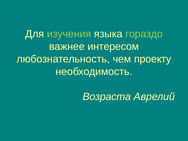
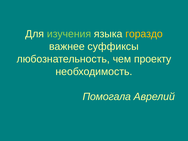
гораздо colour: light green -> yellow
интересом: интересом -> суффиксы
Возраста: Возраста -> Помогала
